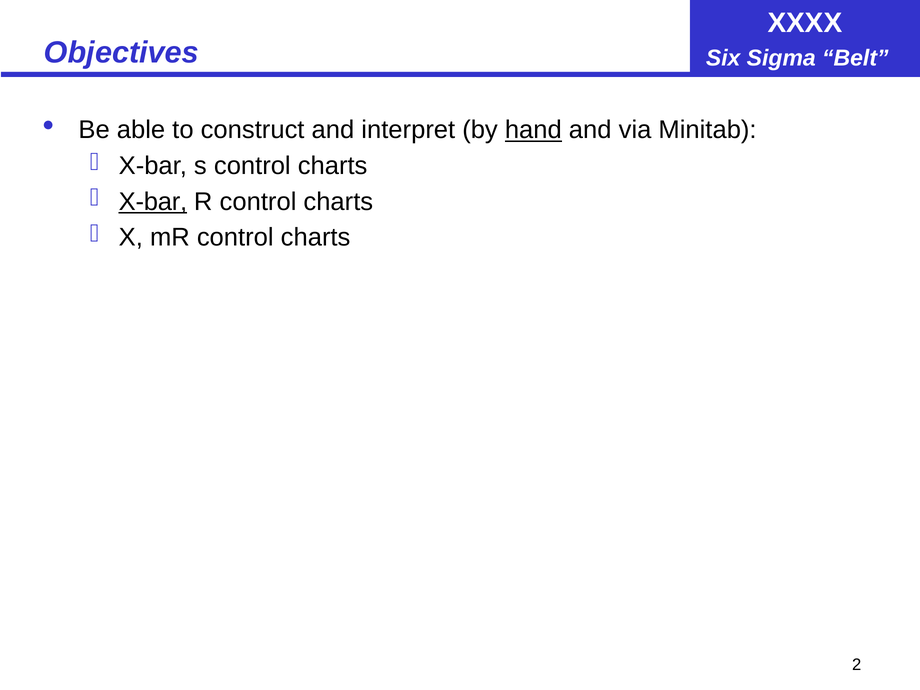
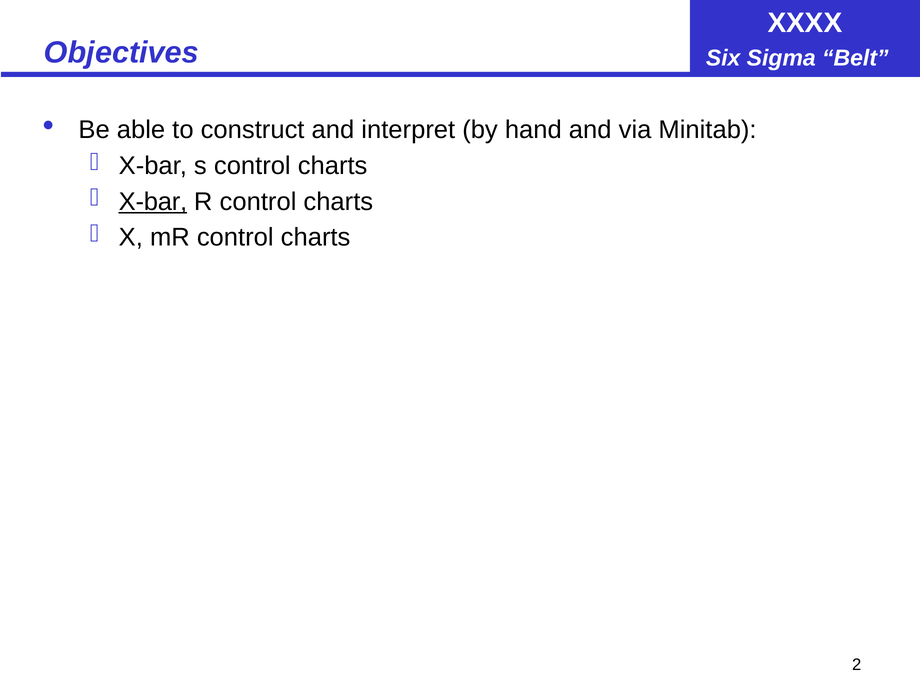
hand underline: present -> none
